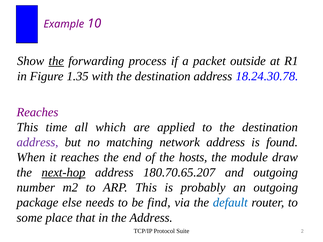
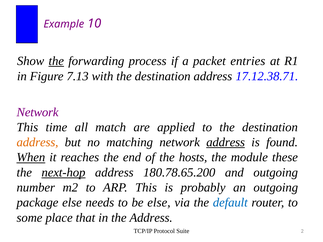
outside: outside -> entries
1.35: 1.35 -> 7.13
18.24.30.78: 18.24.30.78 -> 17.12.38.71
Reaches at (37, 112): Reaches -> Network
which: which -> match
address at (37, 142) colour: purple -> orange
address at (226, 142) underline: none -> present
When underline: none -> present
draw: draw -> these
180.70.65.207: 180.70.65.207 -> 180.78.65.200
be find: find -> else
